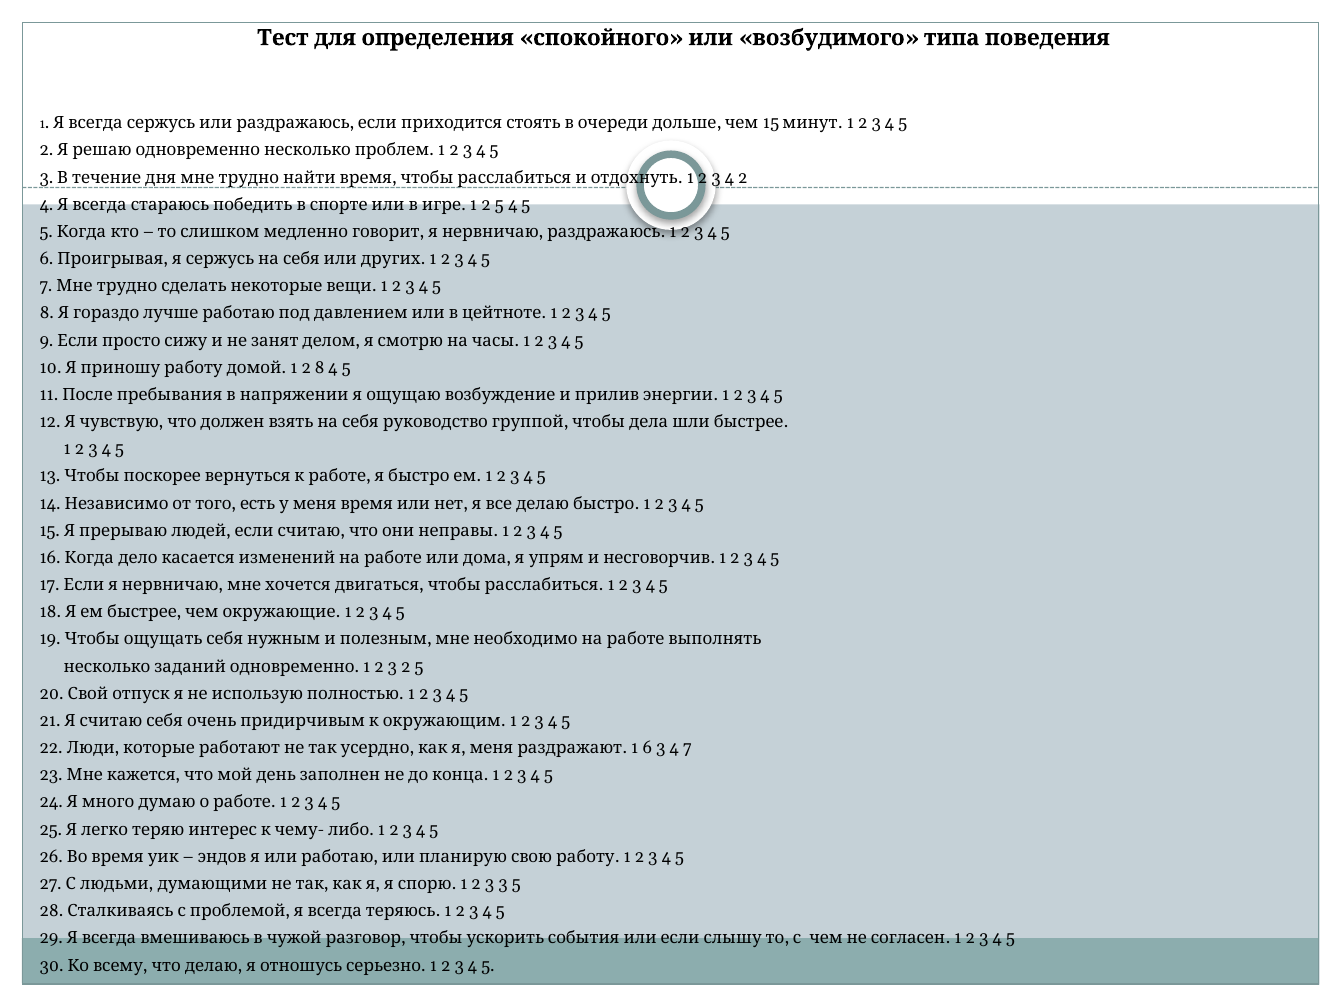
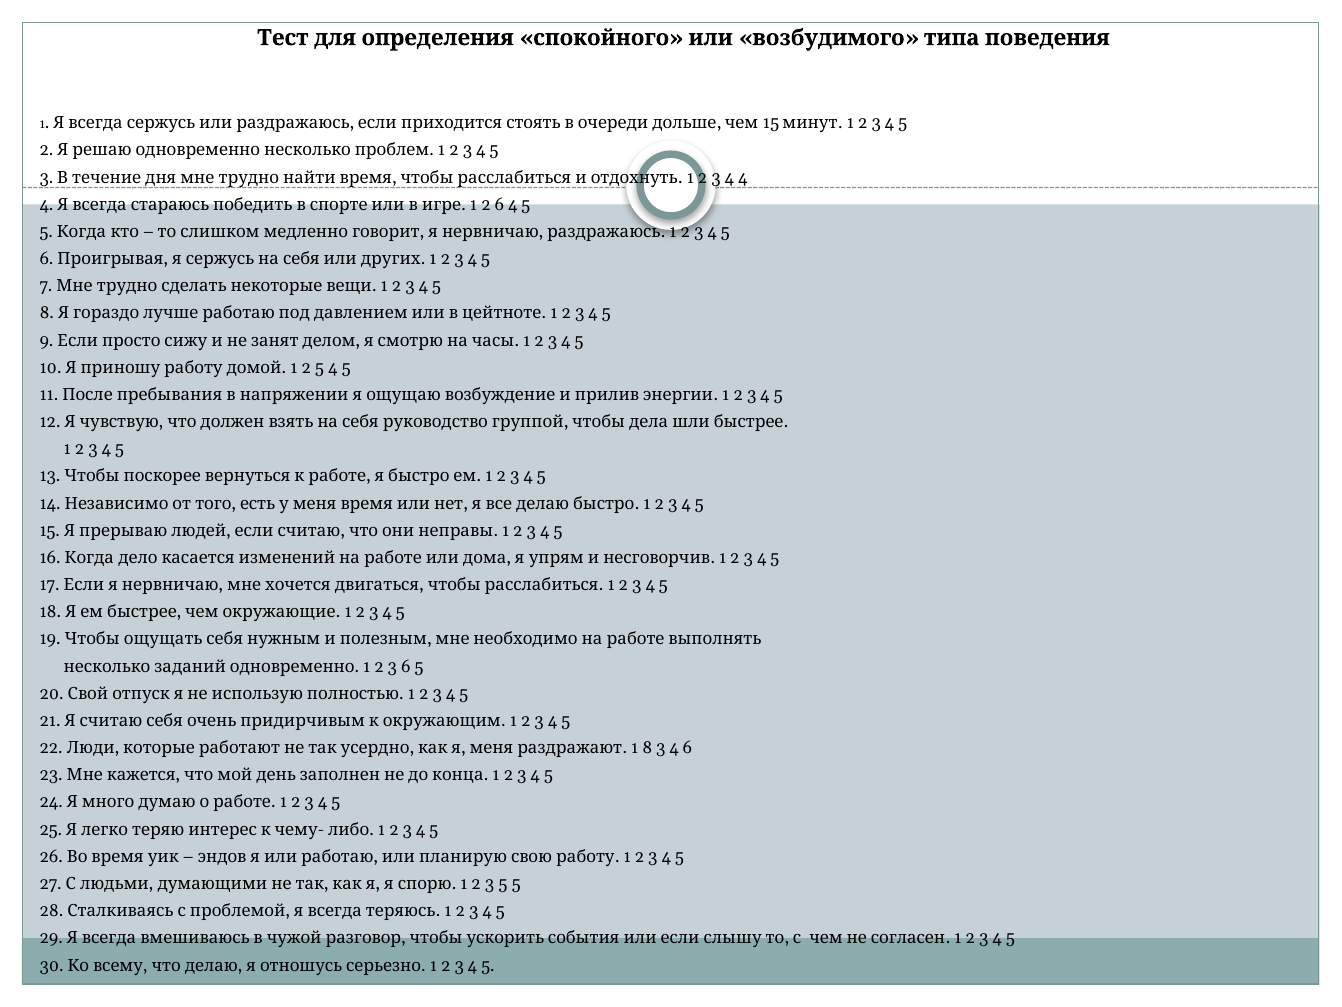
4 2: 2 -> 4
1 2 5: 5 -> 6
2 8: 8 -> 5
3 2: 2 -> 6
1 6: 6 -> 8
4 7: 7 -> 6
3 3: 3 -> 5
